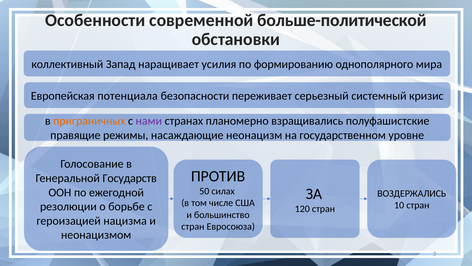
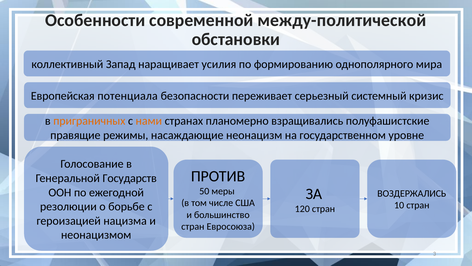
больше-политической: больше-политической -> между-политической
нами colour: purple -> orange
силах: силах -> меры
